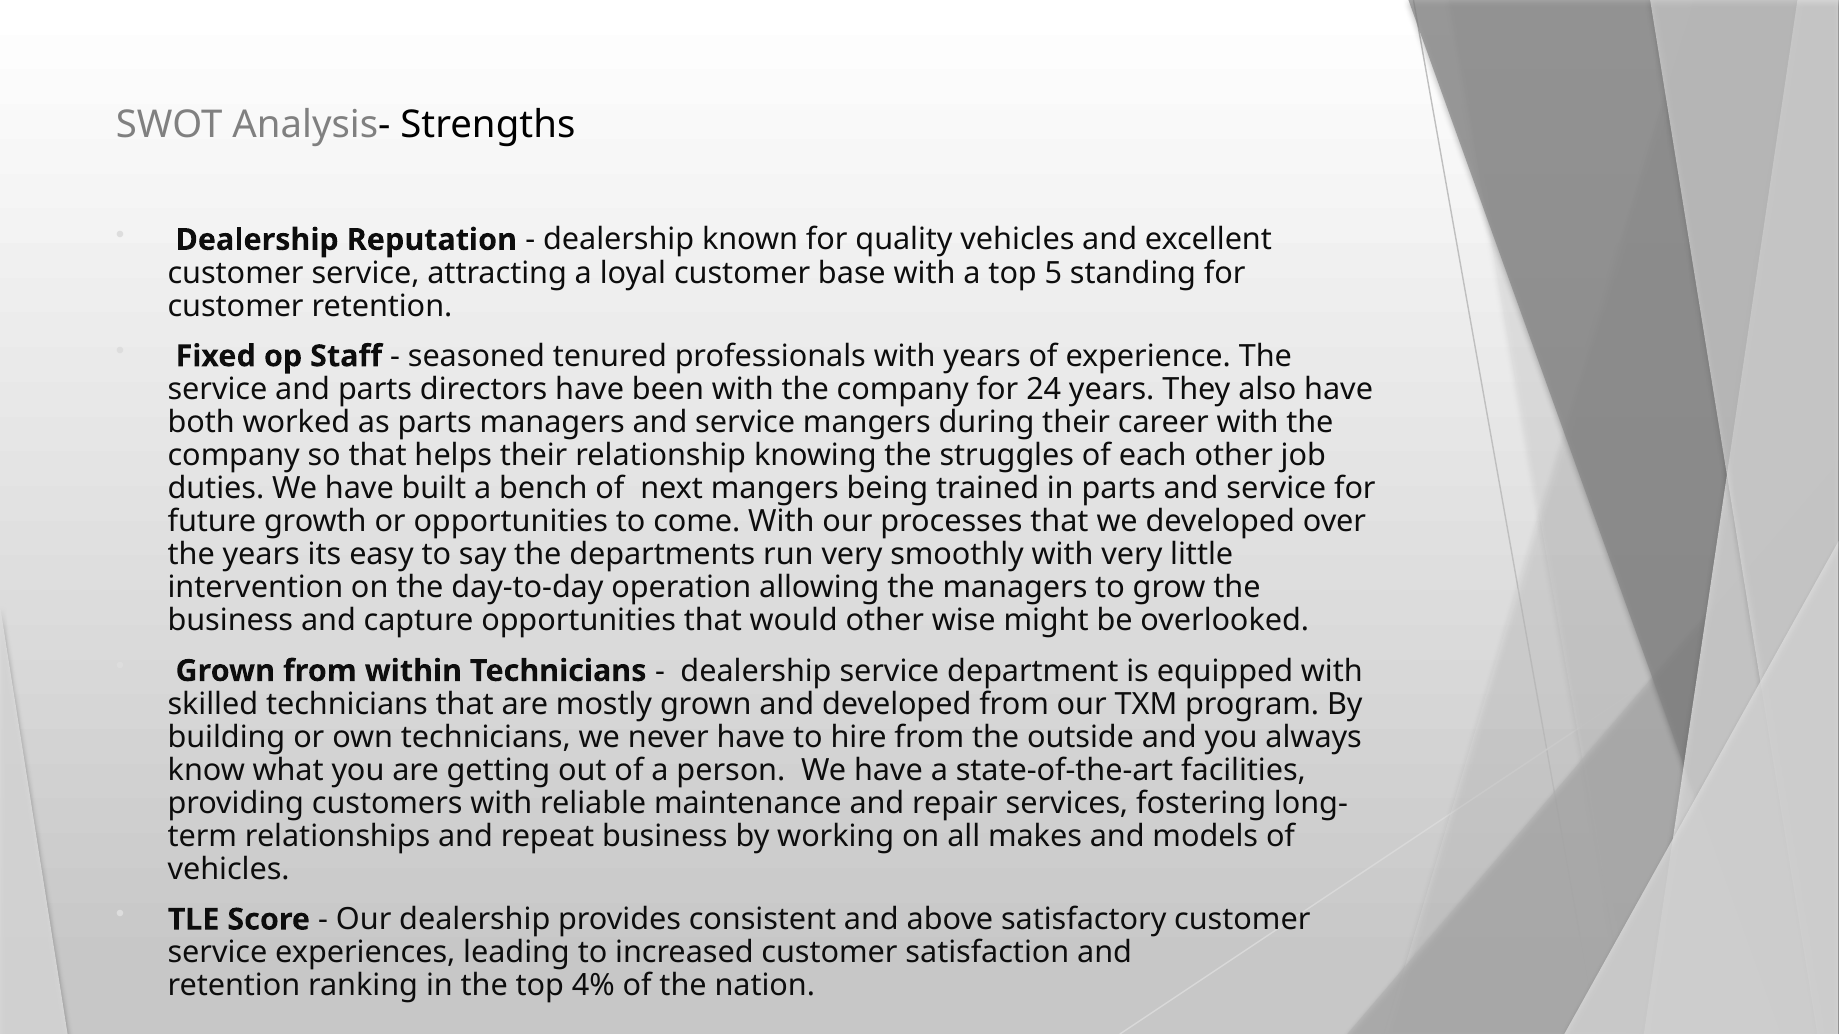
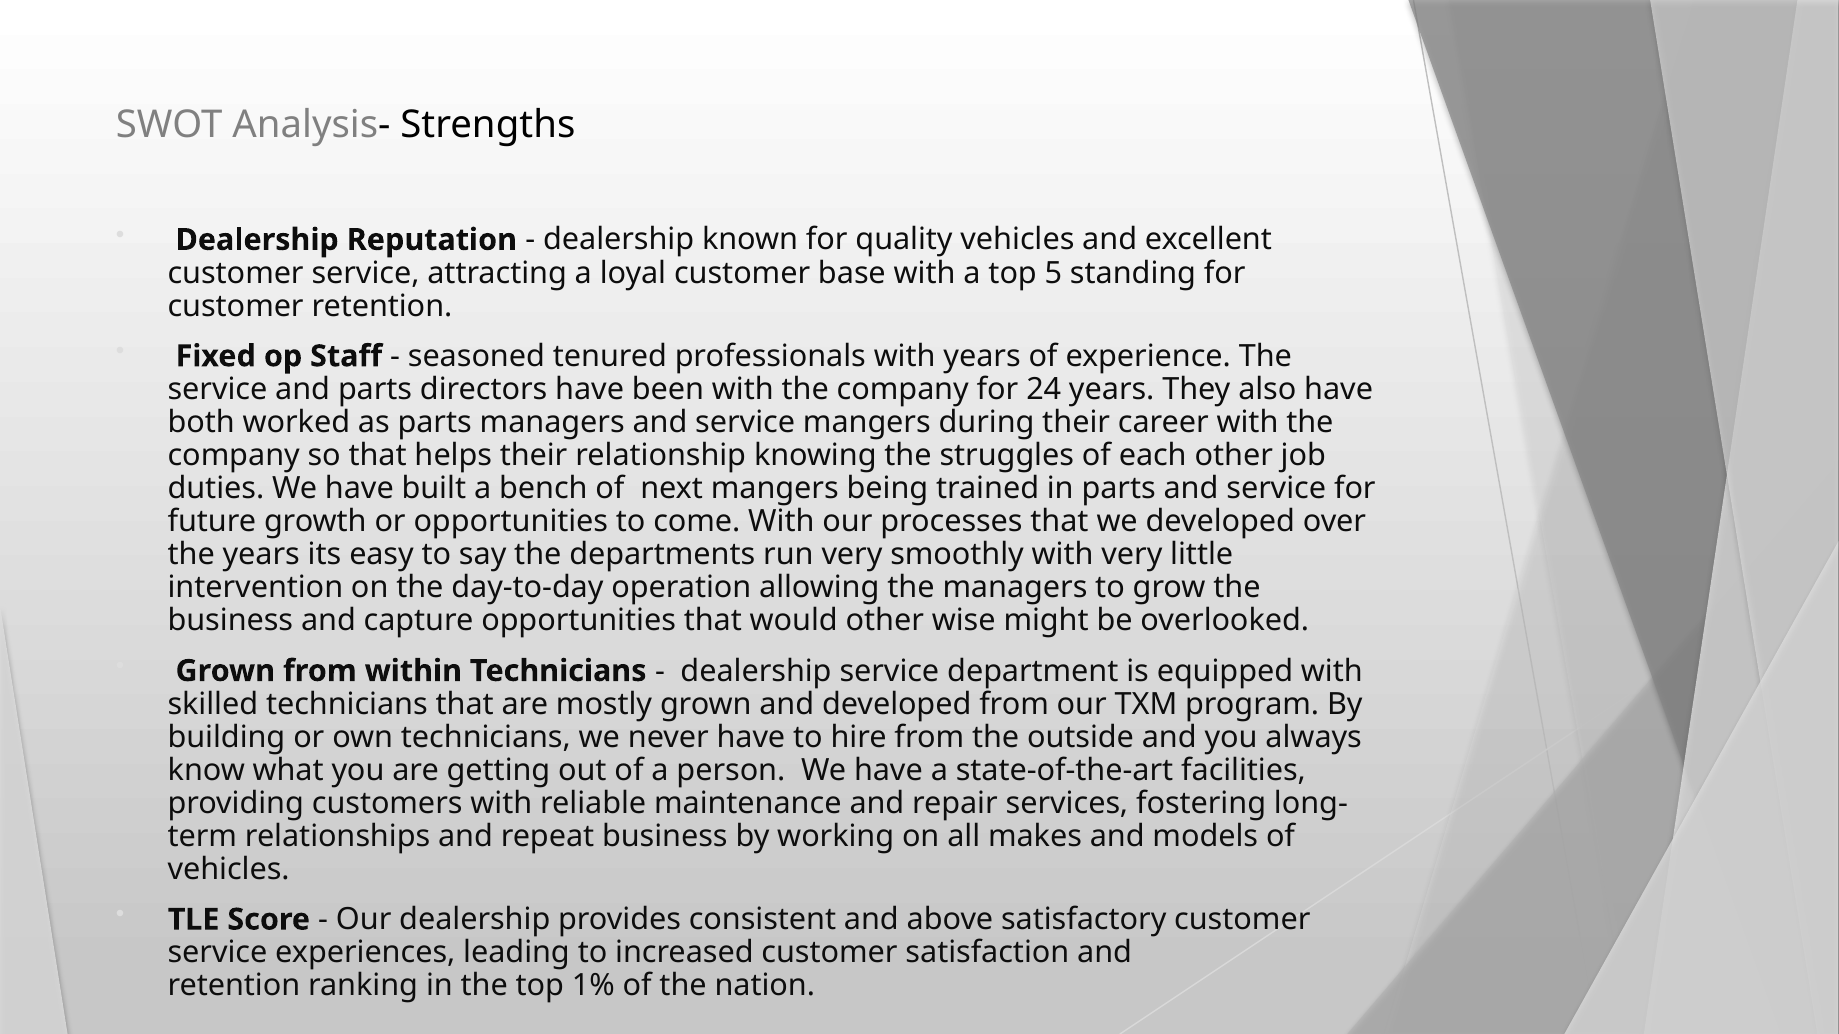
4%: 4% -> 1%
